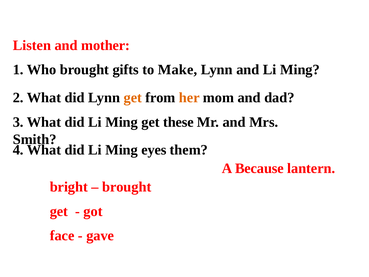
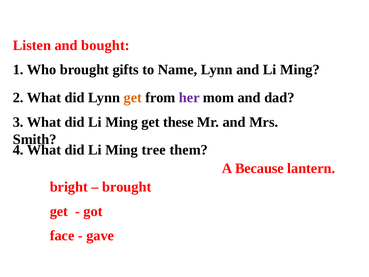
mother: mother -> bought
Make: Make -> Name
her colour: orange -> purple
eyes: eyes -> tree
